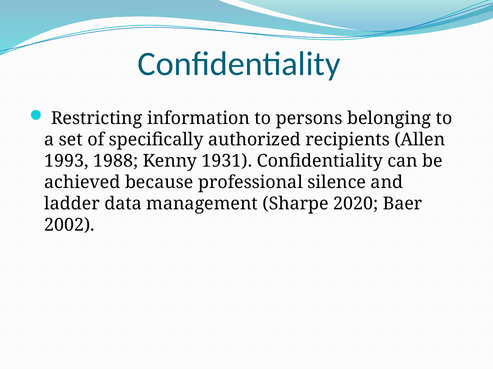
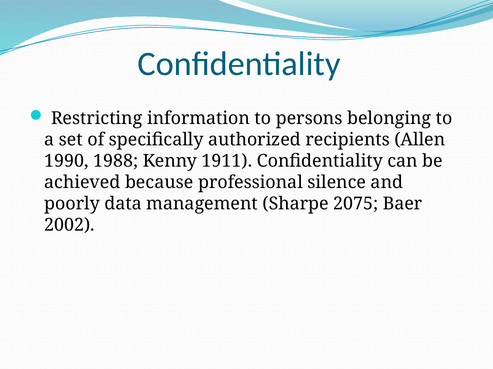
1993: 1993 -> 1990
1931: 1931 -> 1911
ladder: ladder -> poorly
2020: 2020 -> 2075
